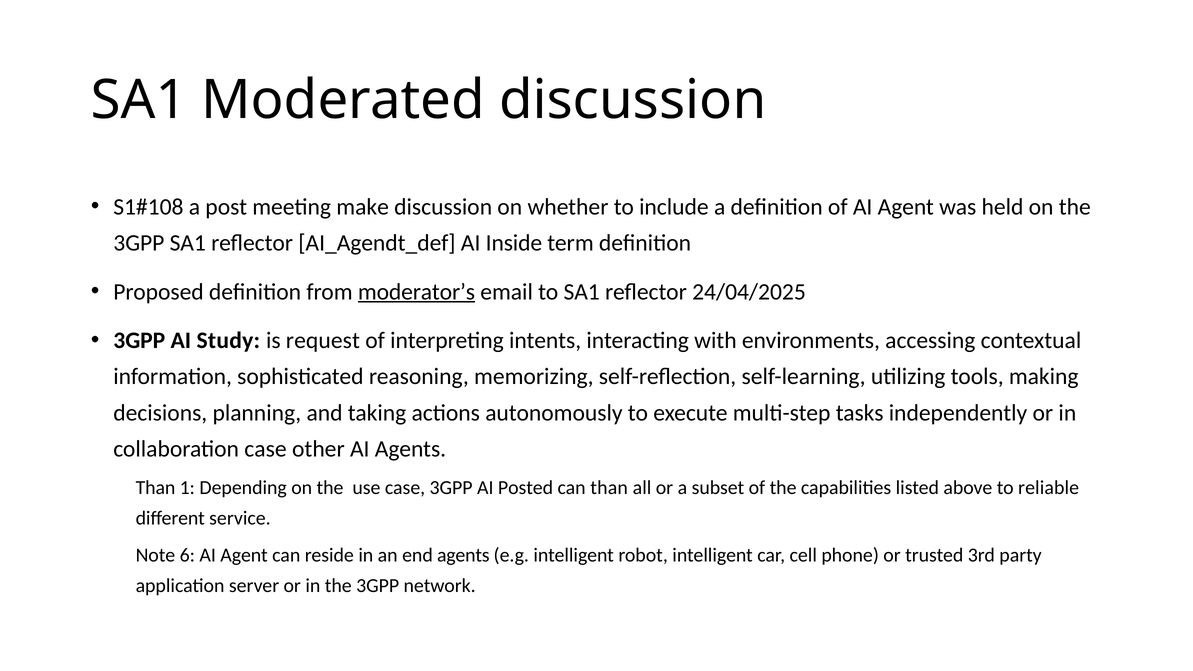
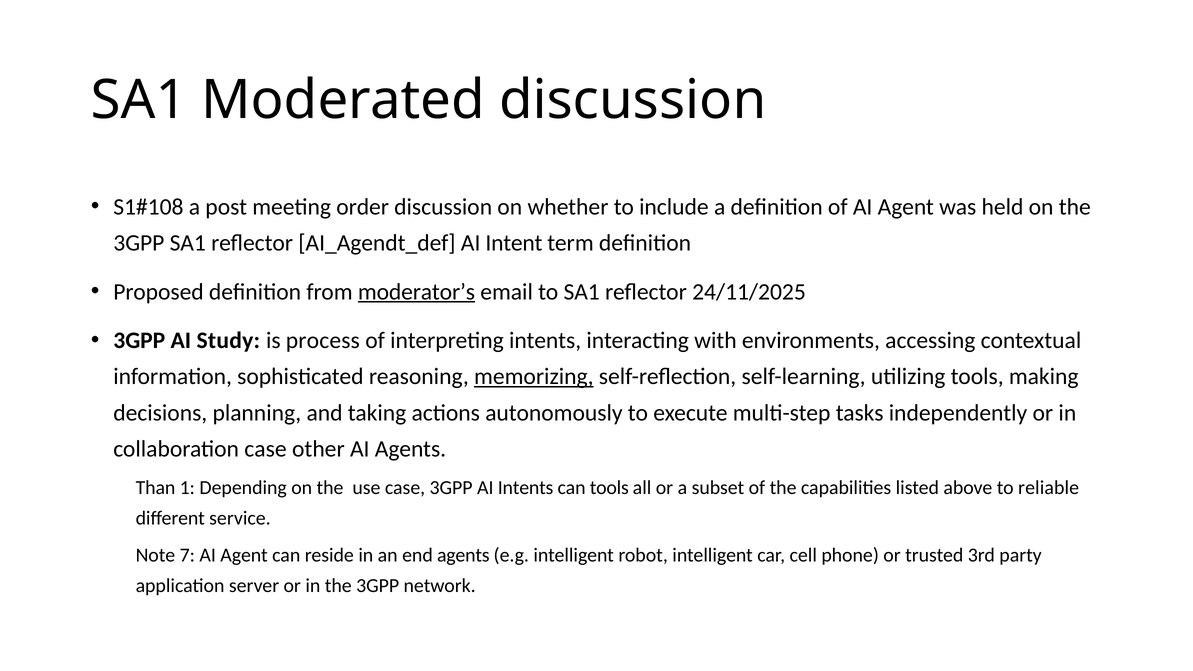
make: make -> order
Inside: Inside -> Intent
24/04/2025: 24/04/2025 -> 24/11/2025
request: request -> process
memorizing underline: none -> present
AI Posted: Posted -> Intents
can than: than -> tools
6: 6 -> 7
